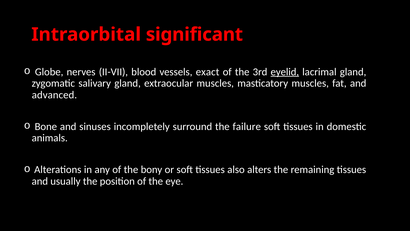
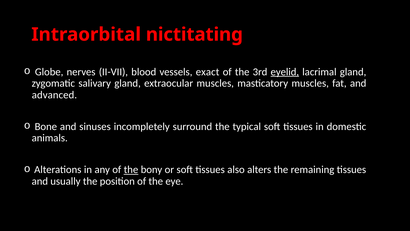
significant: significant -> nictitating
failure: failure -> typical
the at (131, 170) underline: none -> present
